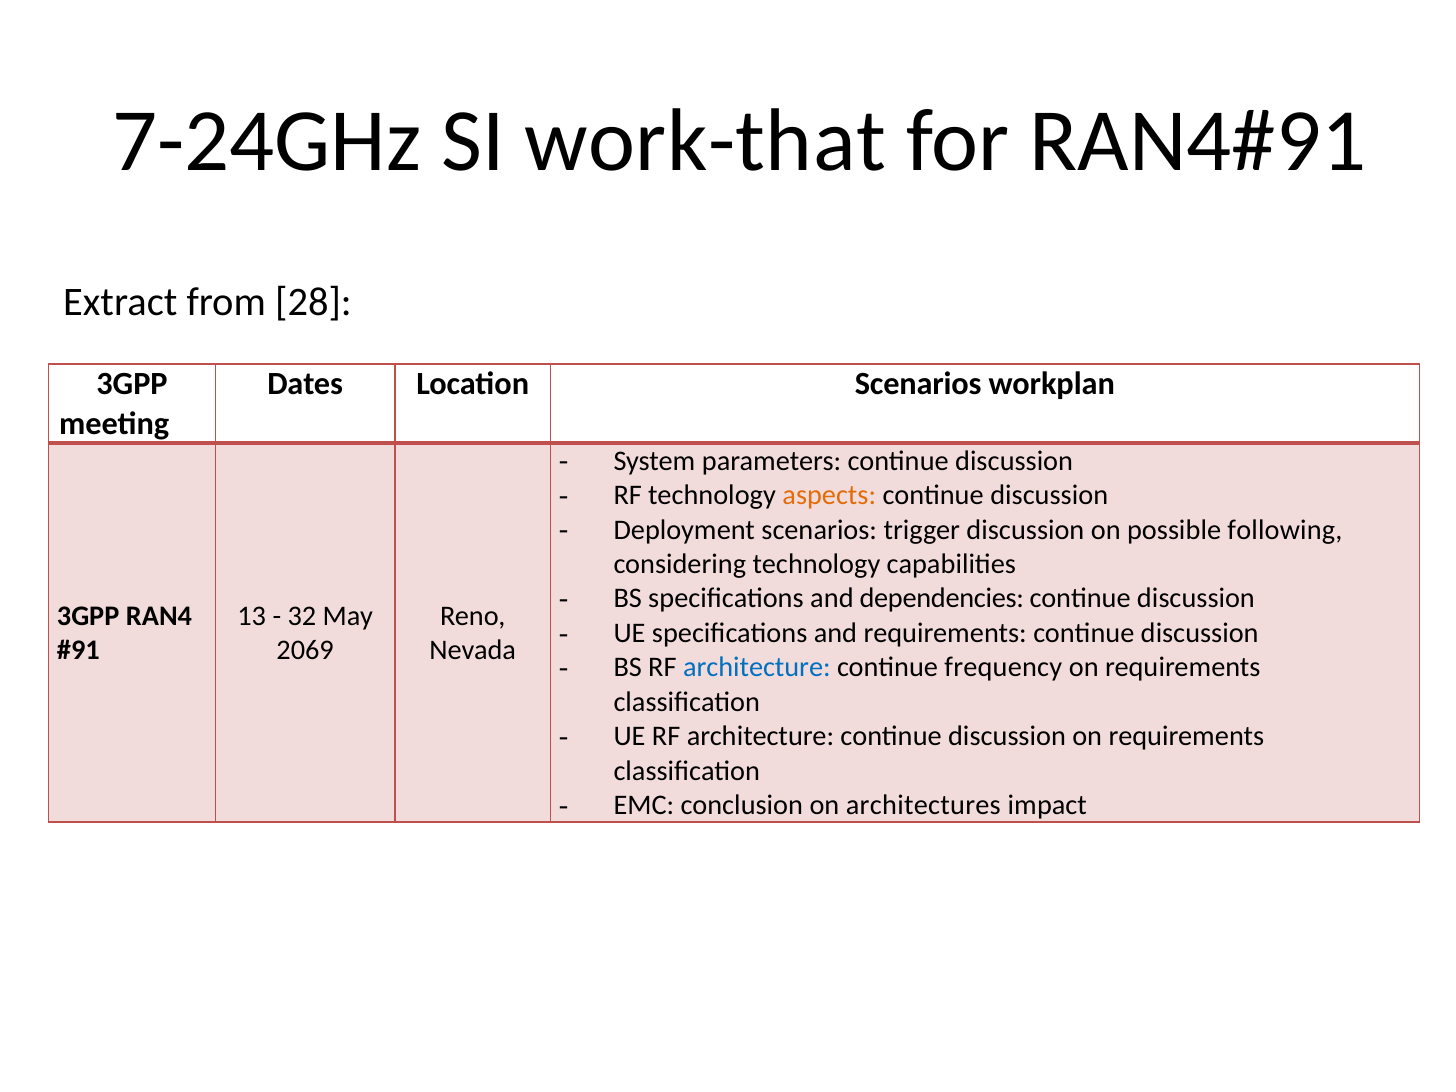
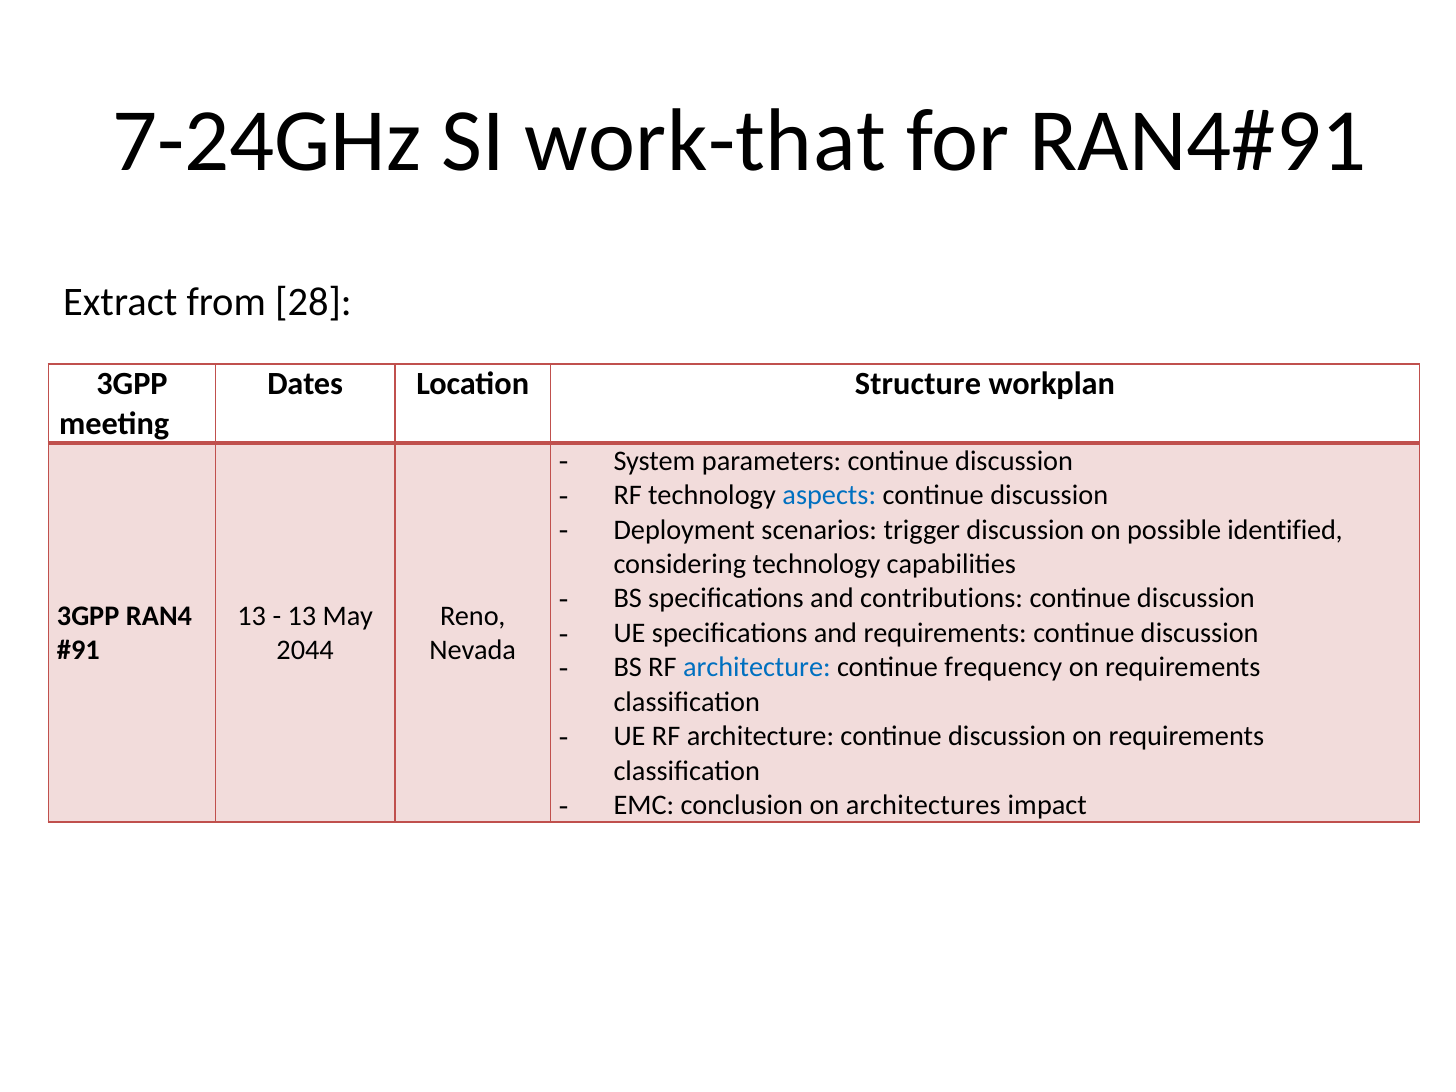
Location Scenarios: Scenarios -> Structure
aspects colour: orange -> blue
following: following -> identified
dependencies: dependencies -> contributions
32 at (302, 616): 32 -> 13
2069: 2069 -> 2044
